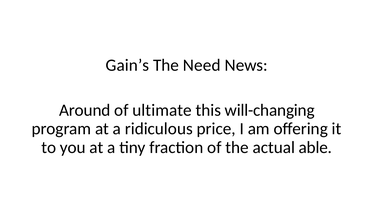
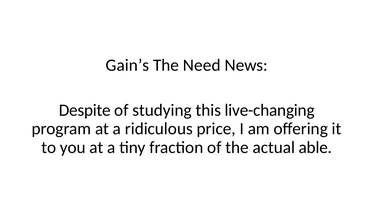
Around: Around -> Despite
ultimate: ultimate -> studying
will-changing: will-changing -> live-changing
